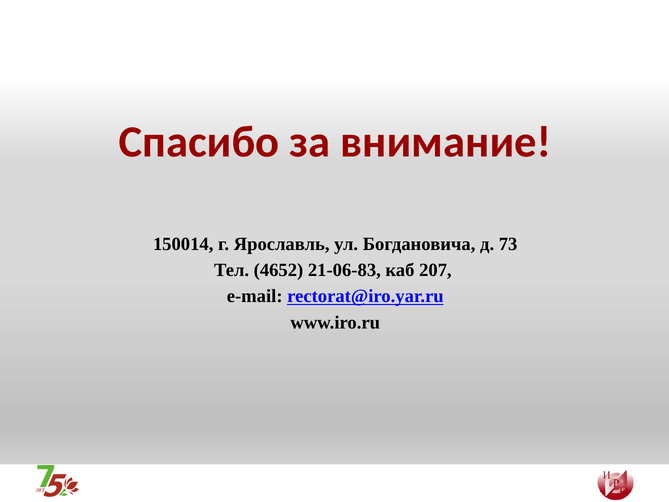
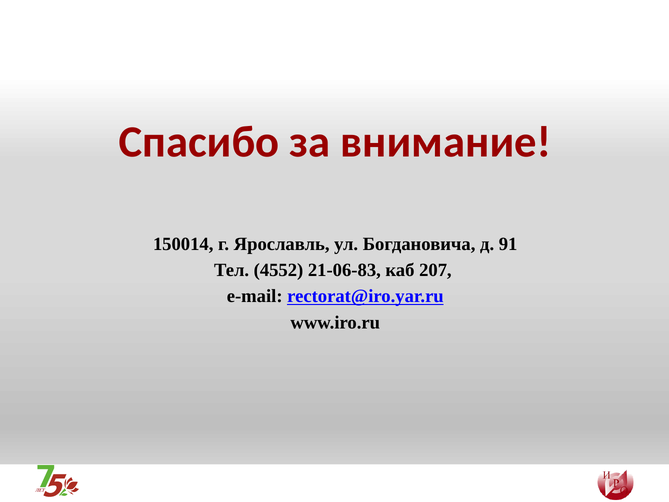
73: 73 -> 91
4652: 4652 -> 4552
